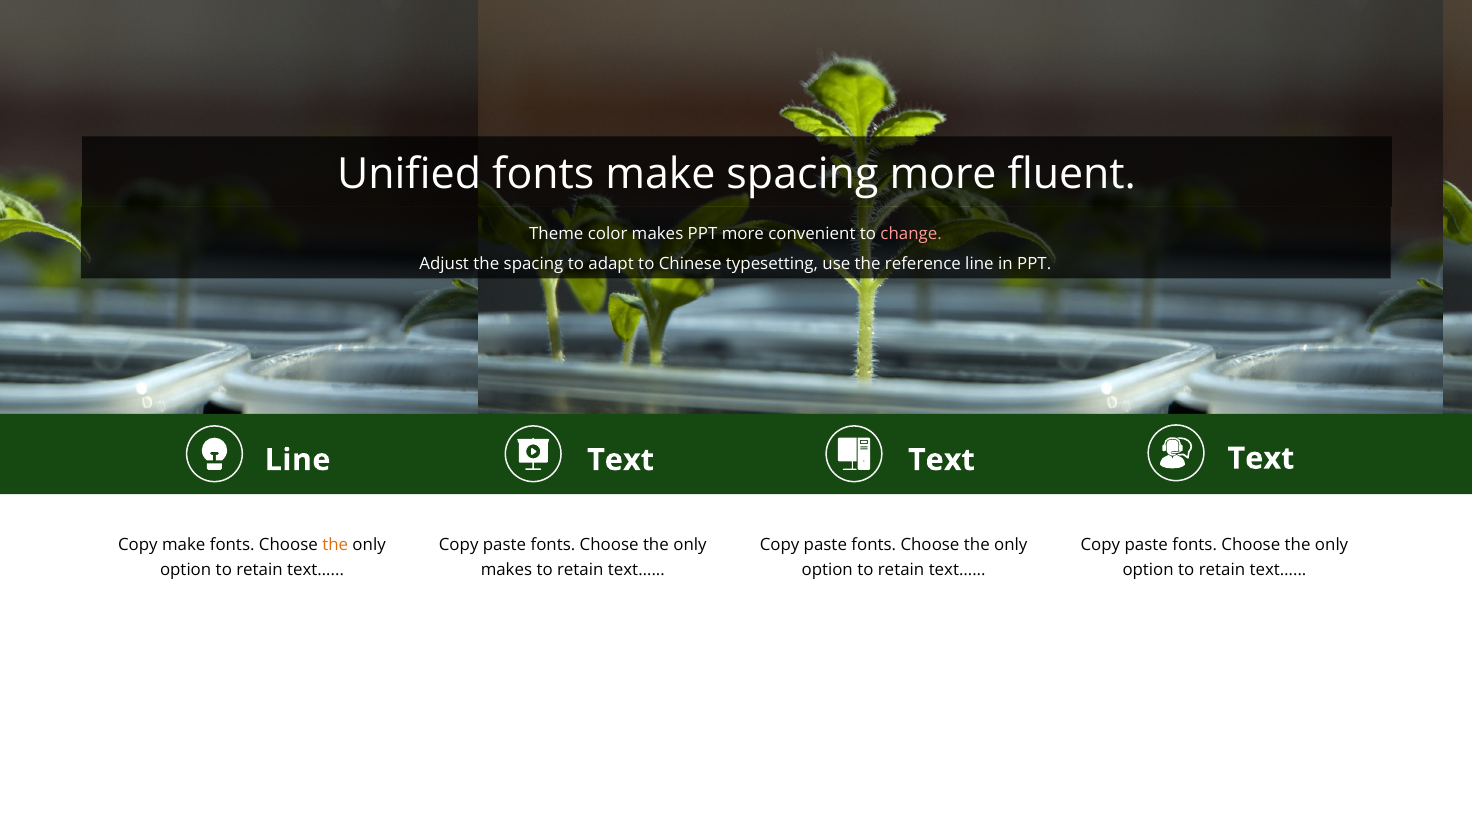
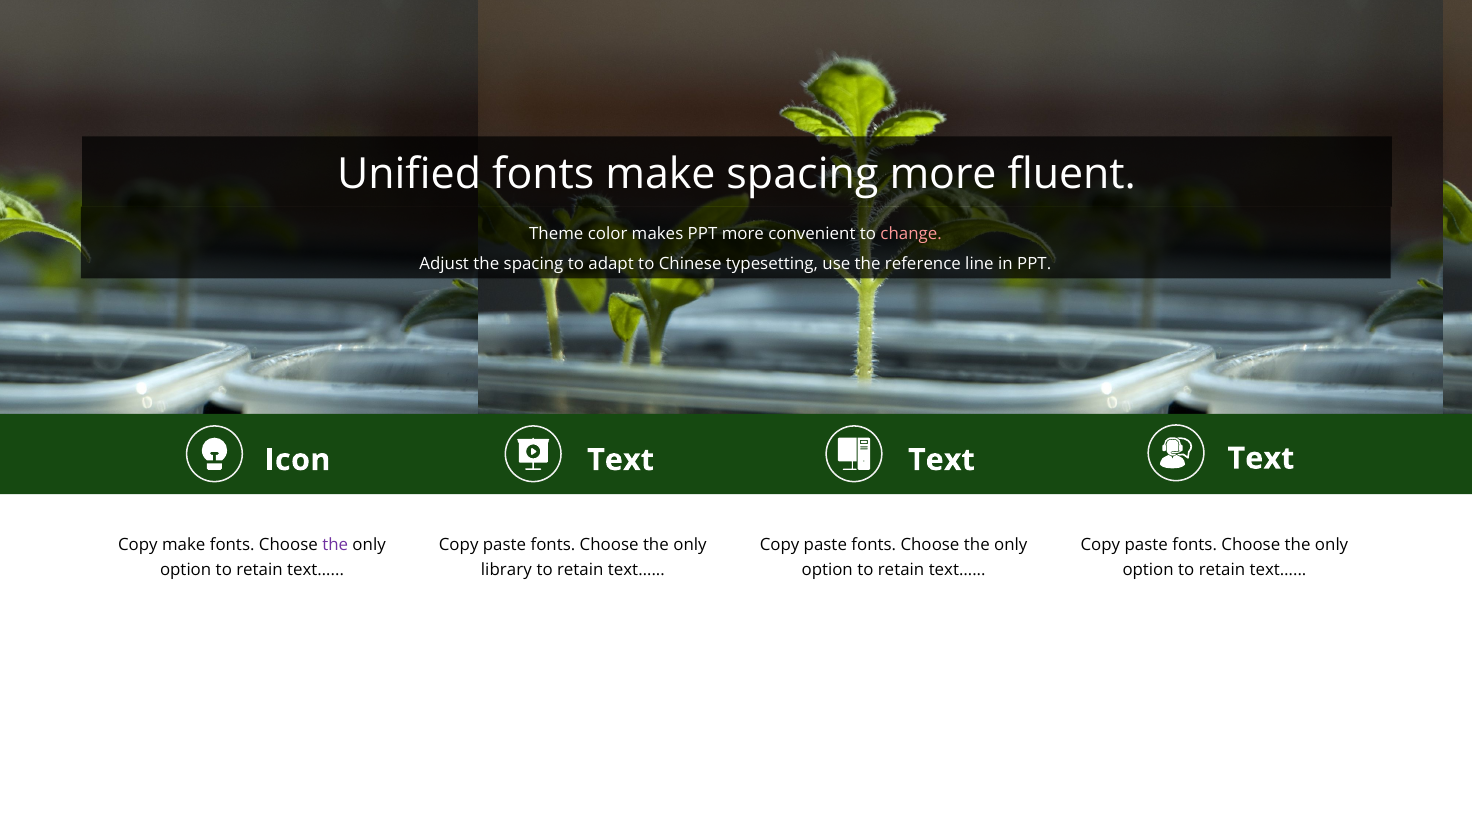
Line at (297, 460): Line -> Icon
the at (335, 545) colour: orange -> purple
makes at (506, 570): makes -> library
